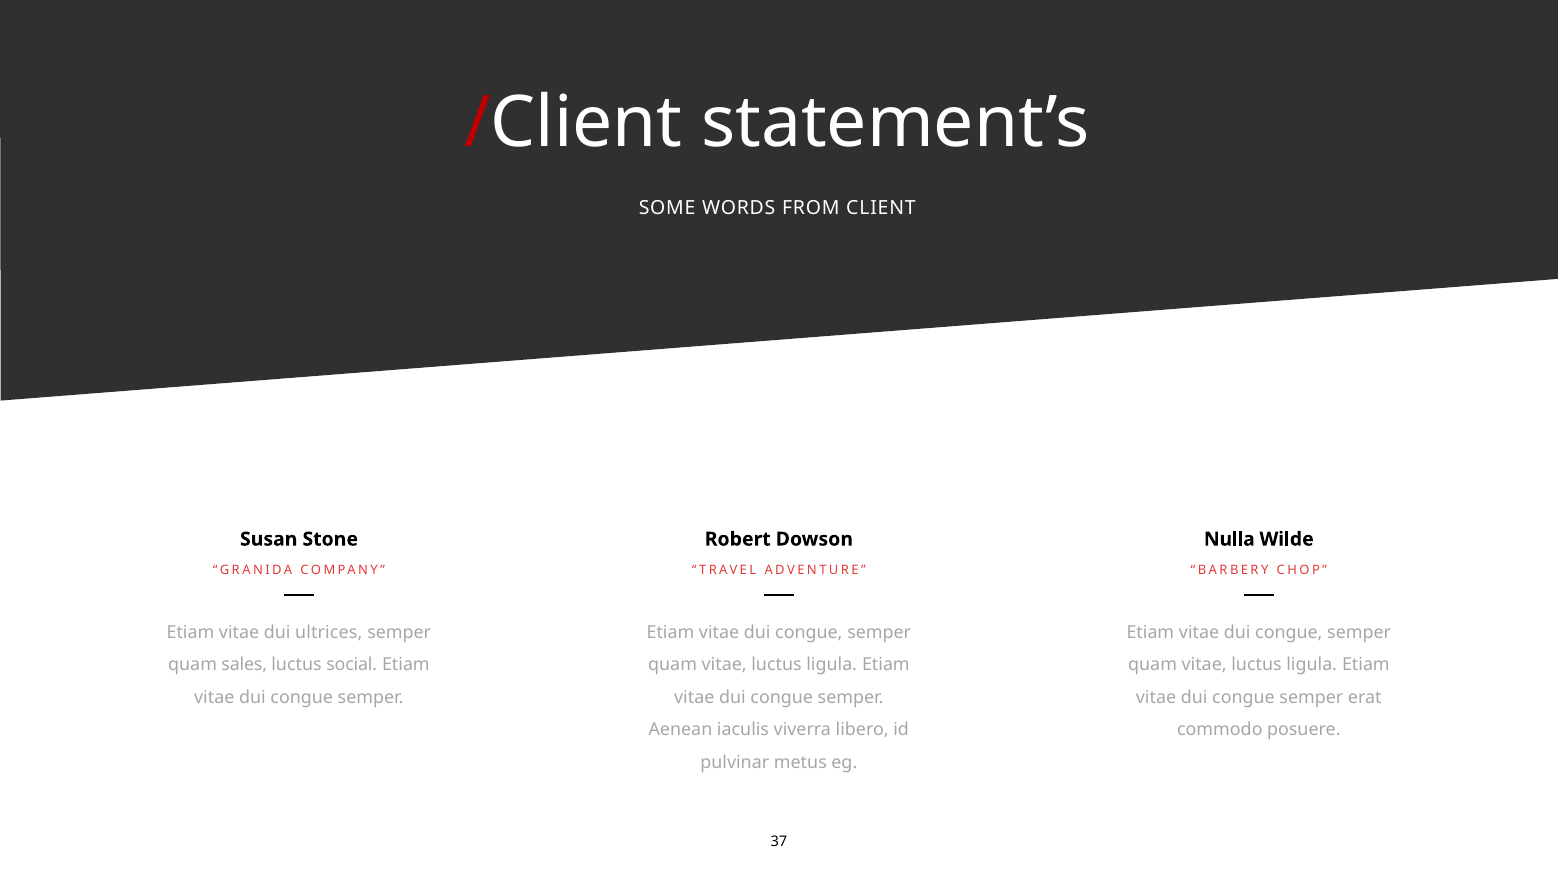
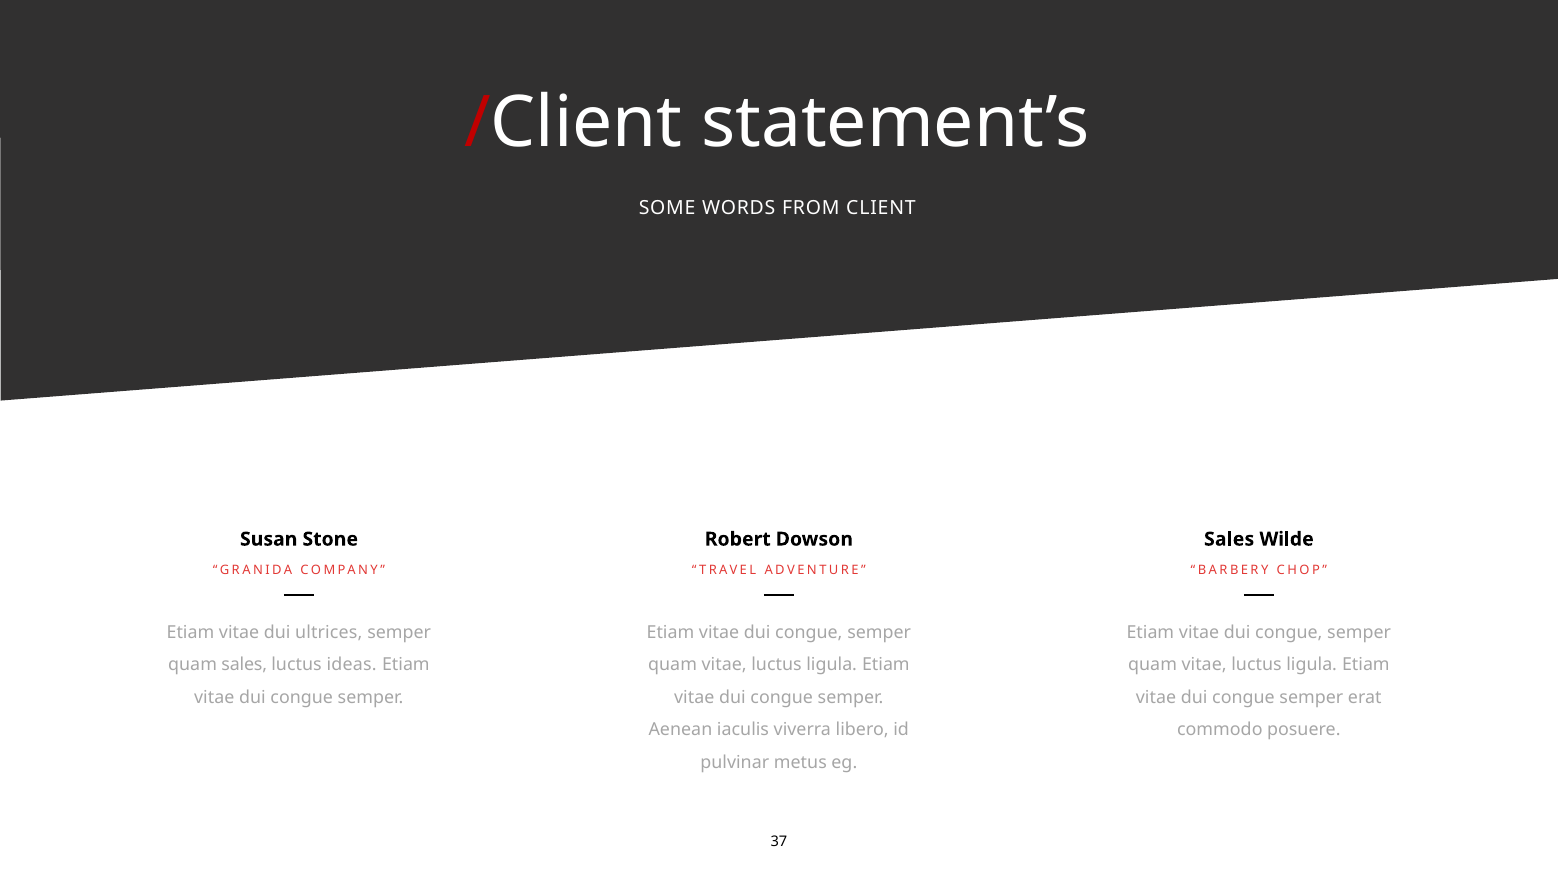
Nulla at (1229, 539): Nulla -> Sales
social: social -> ideas
